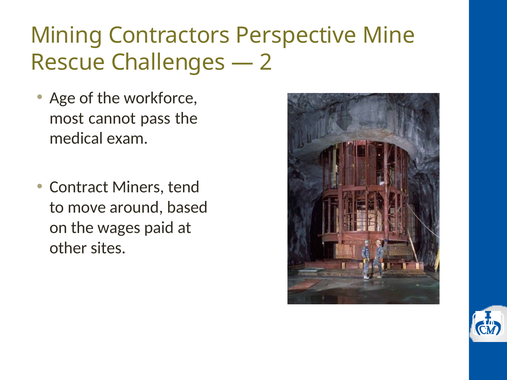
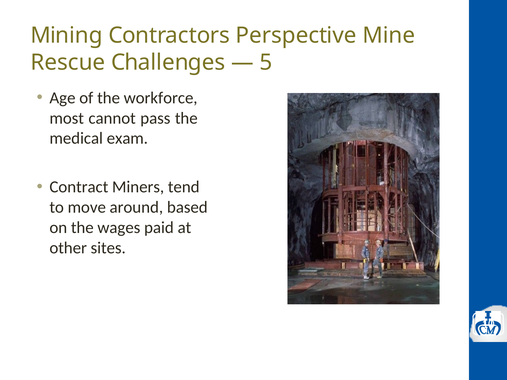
2: 2 -> 5
